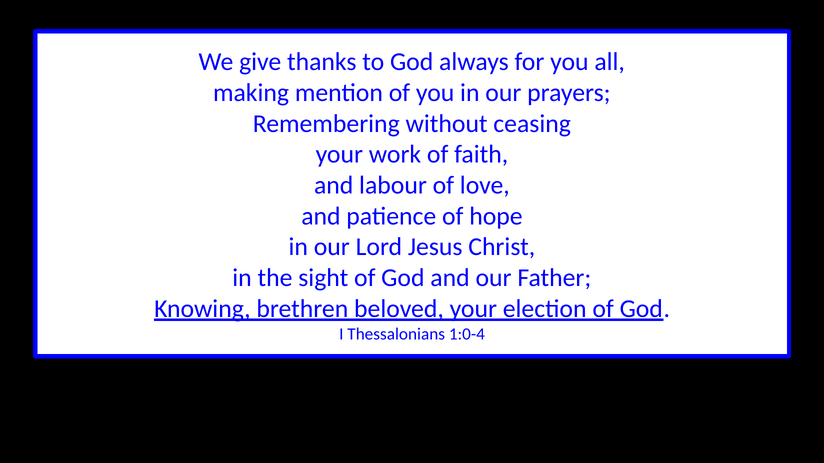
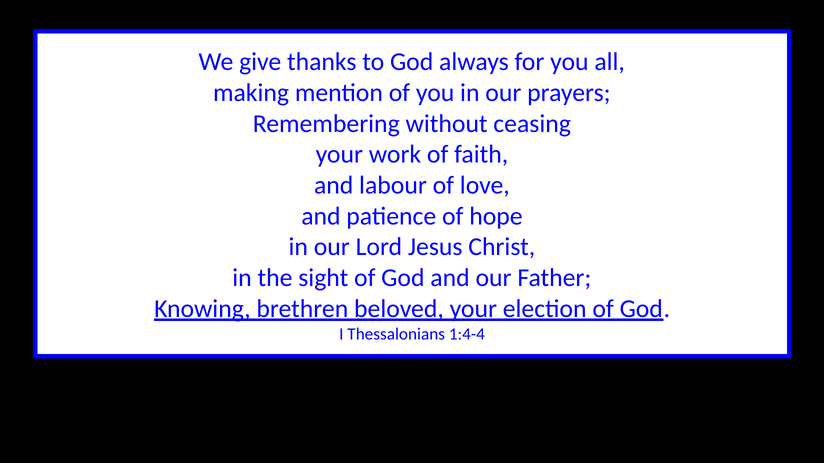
1:0-4: 1:0-4 -> 1:4-4
